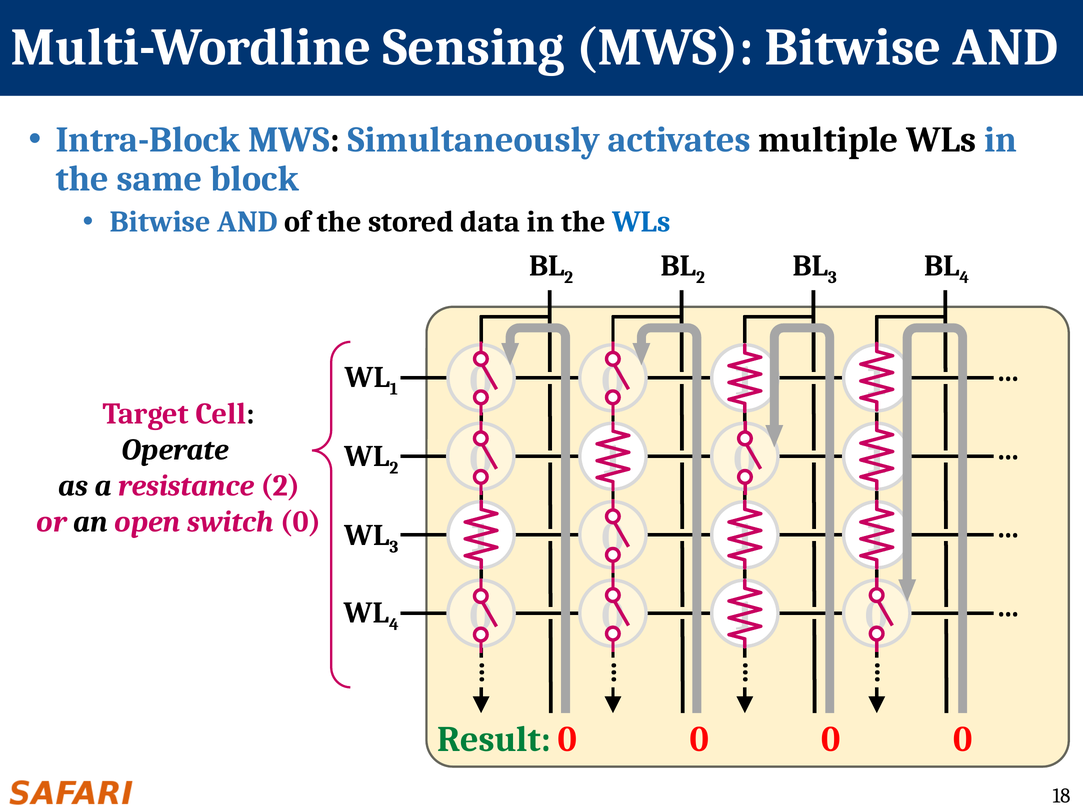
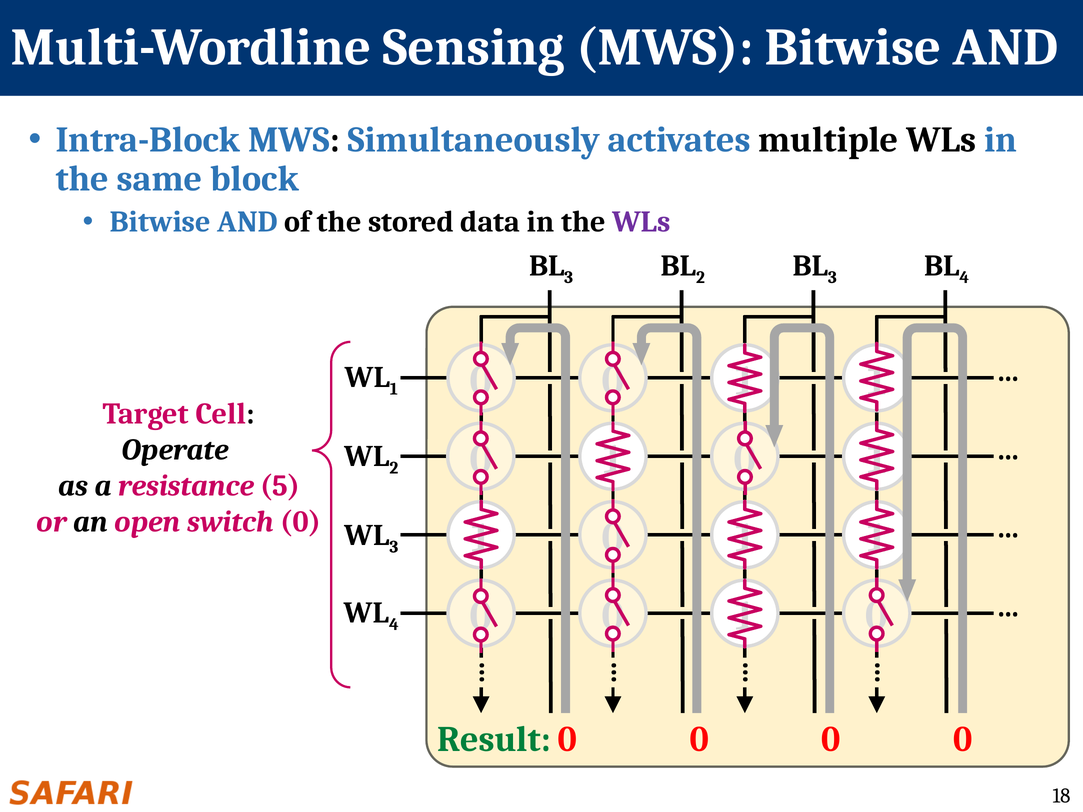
WLs at (641, 222) colour: blue -> purple
2 at (569, 277): 2 -> 3
resistance 2: 2 -> 5
